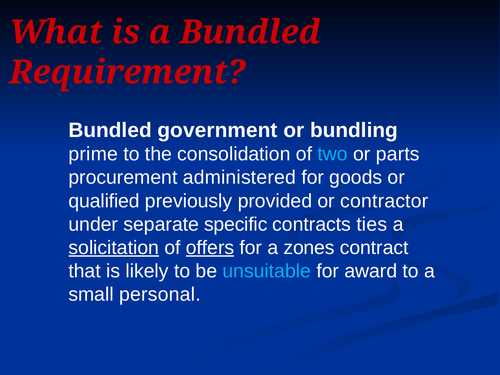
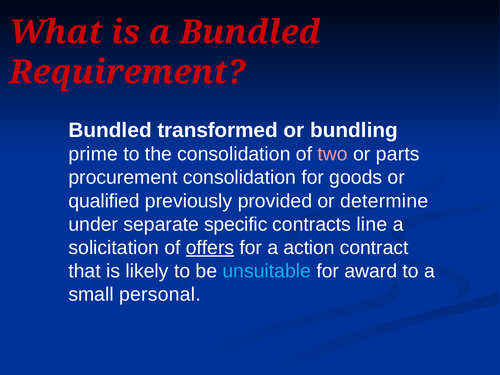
government: government -> transformed
two colour: light blue -> pink
procurement administered: administered -> consolidation
contractor: contractor -> determine
ties: ties -> line
solicitation underline: present -> none
zones: zones -> action
